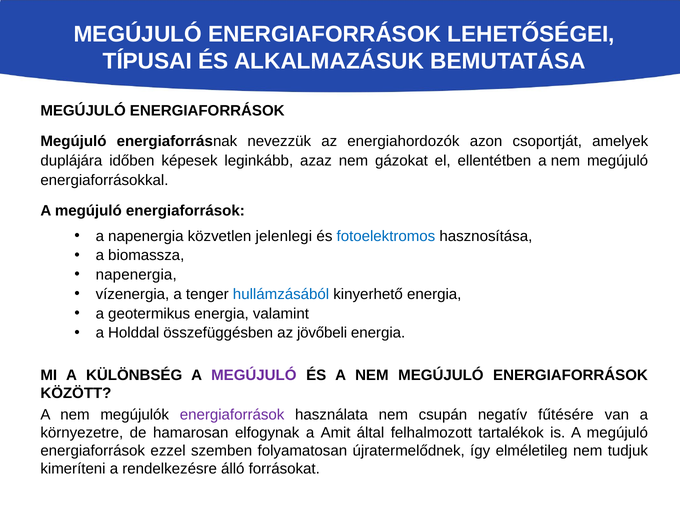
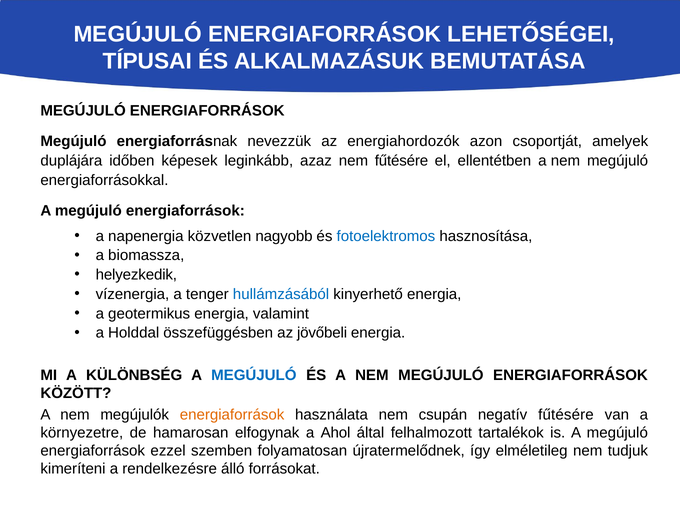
nem gázokat: gázokat -> fűtésére
jelenlegi: jelenlegi -> nagyobb
napenergia at (136, 275): napenergia -> helyezkedik
MEGÚJULÓ at (254, 375) colour: purple -> blue
energiaforrások at (232, 415) colour: purple -> orange
Amit: Amit -> Ahol
